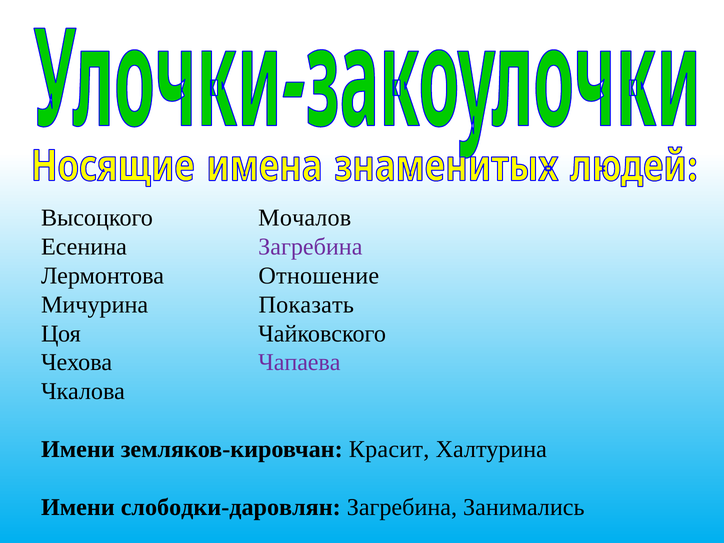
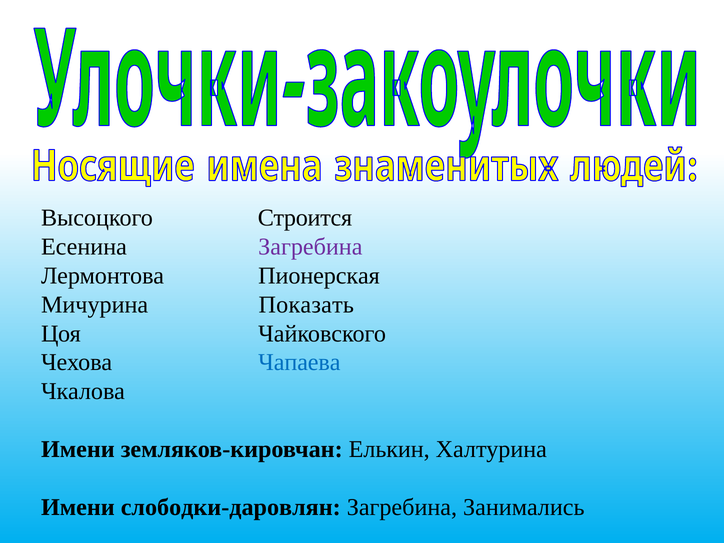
Мочалов: Мочалов -> Строится
Отношение: Отношение -> Пионерская
Чапаева colour: purple -> blue
Красит: Красит -> Елькин
